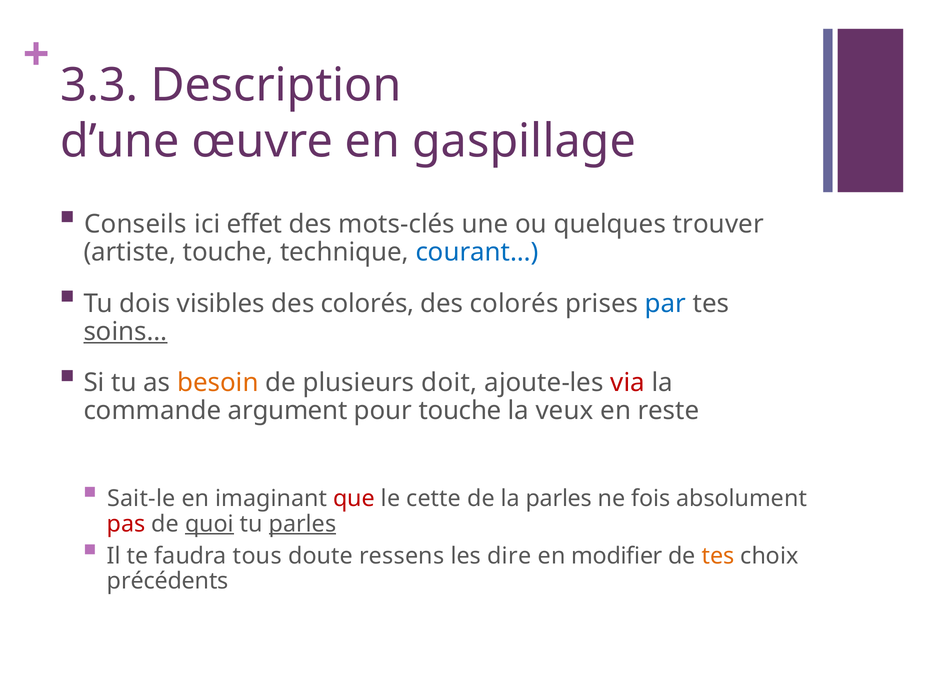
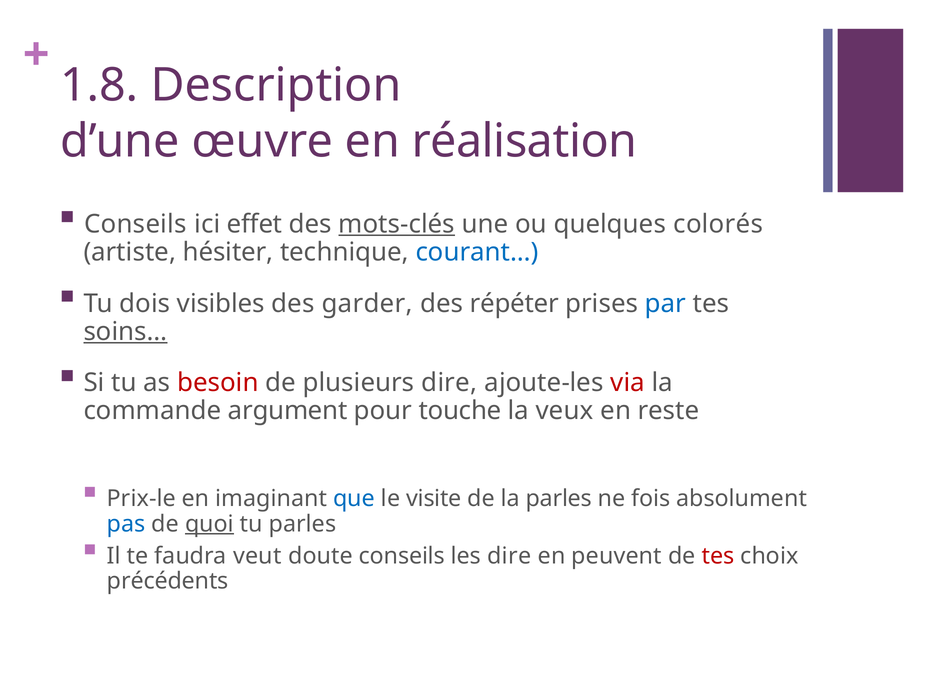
3.3: 3.3 -> 1.8
gaspillage: gaspillage -> réalisation
mots-clés underline: none -> present
trouver: trouver -> colorés
artiste touche: touche -> hésiter
colorés at (367, 303): colorés -> garder
colorés at (514, 303): colorés -> répéter
besoin colour: orange -> red
plusieurs doit: doit -> dire
Sait-le: Sait-le -> Prix-le
que colour: red -> blue
cette: cette -> visite
pas colour: red -> blue
parles at (302, 524) underline: present -> none
tous: tous -> veut
doute ressens: ressens -> conseils
modifier: modifier -> peuvent
tes at (718, 556) colour: orange -> red
